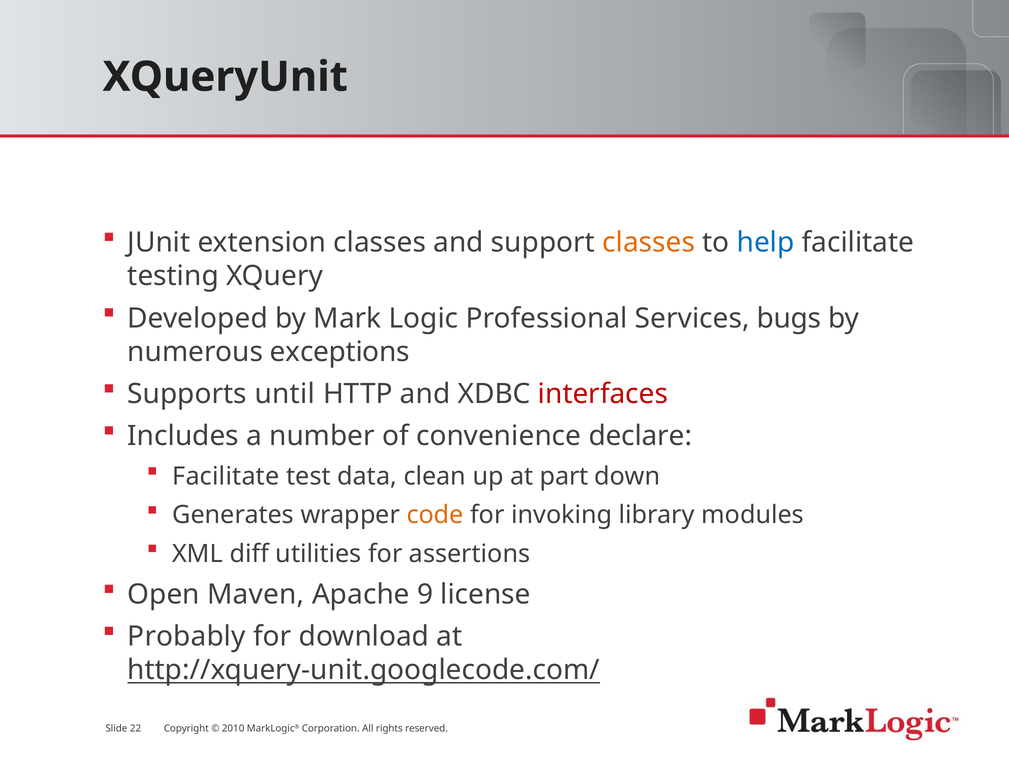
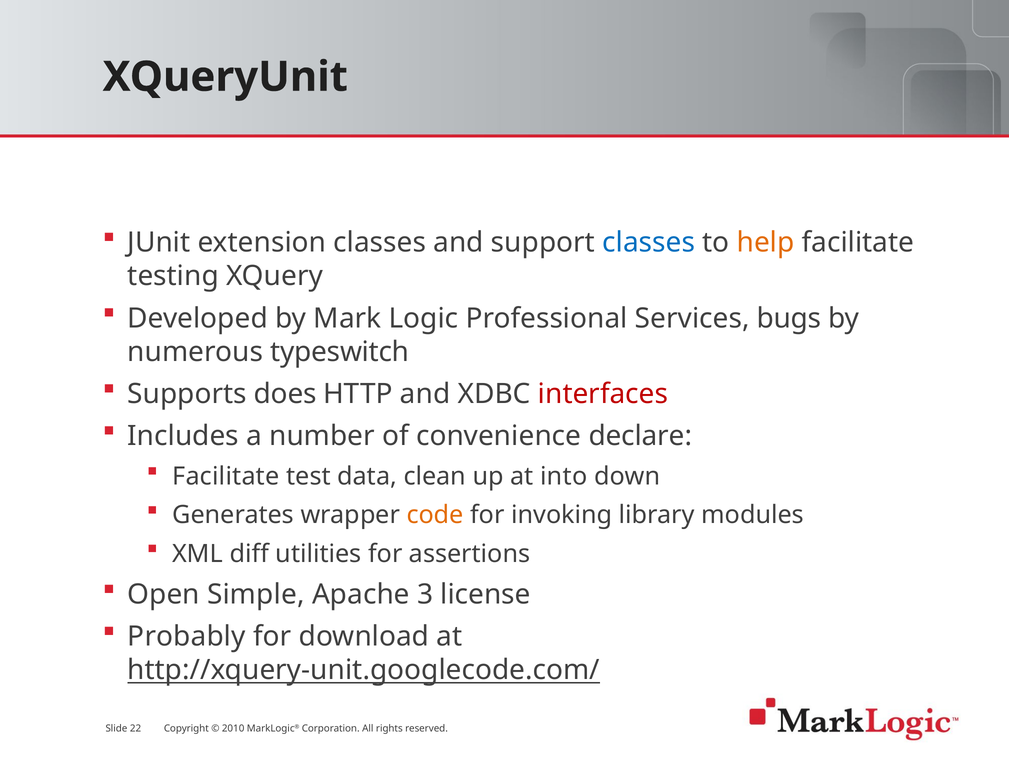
classes at (649, 242) colour: orange -> blue
help colour: blue -> orange
exceptions: exceptions -> typeswitch
until: until -> does
part: part -> into
Maven: Maven -> Simple
9: 9 -> 3
